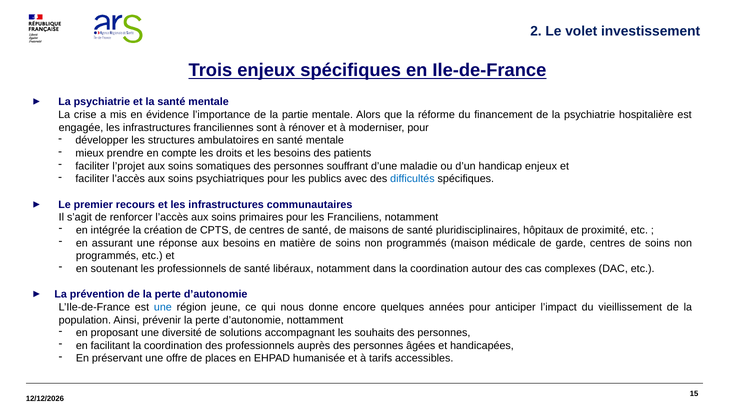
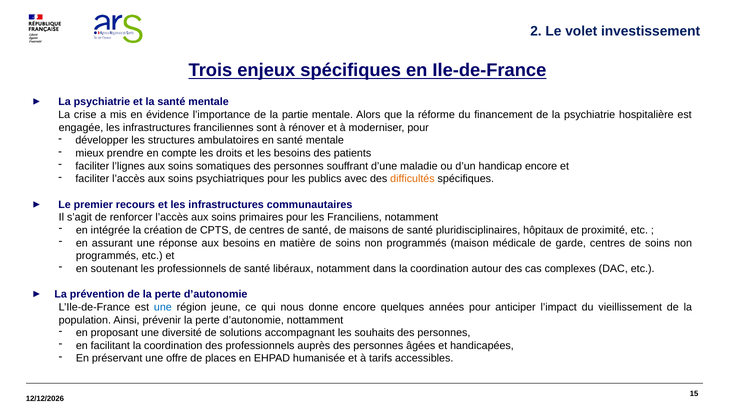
l’projet: l’projet -> l’lignes
handicap enjeux: enjeux -> encore
difficultés colour: blue -> orange
